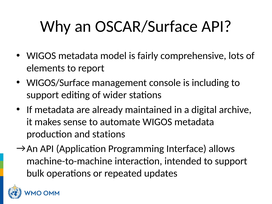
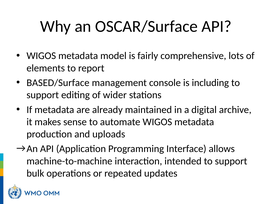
WIGOS/Surface: WIGOS/Surface -> BASED/Surface
and stations: stations -> uploads
